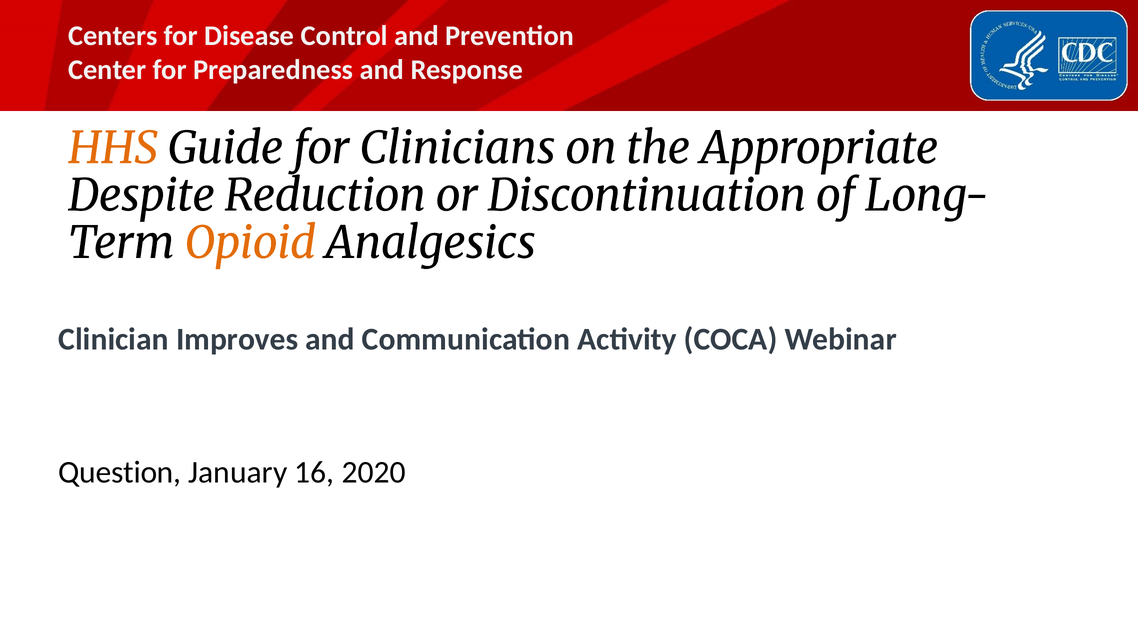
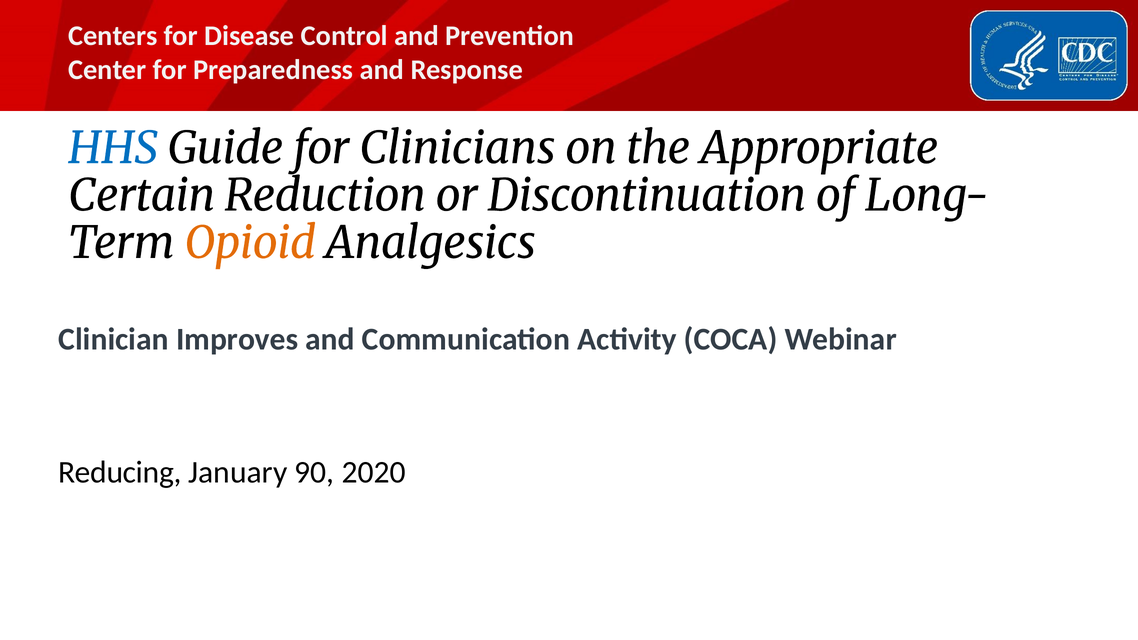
HHS colour: orange -> blue
Despite: Despite -> Certain
Question: Question -> Reducing
16: 16 -> 90
